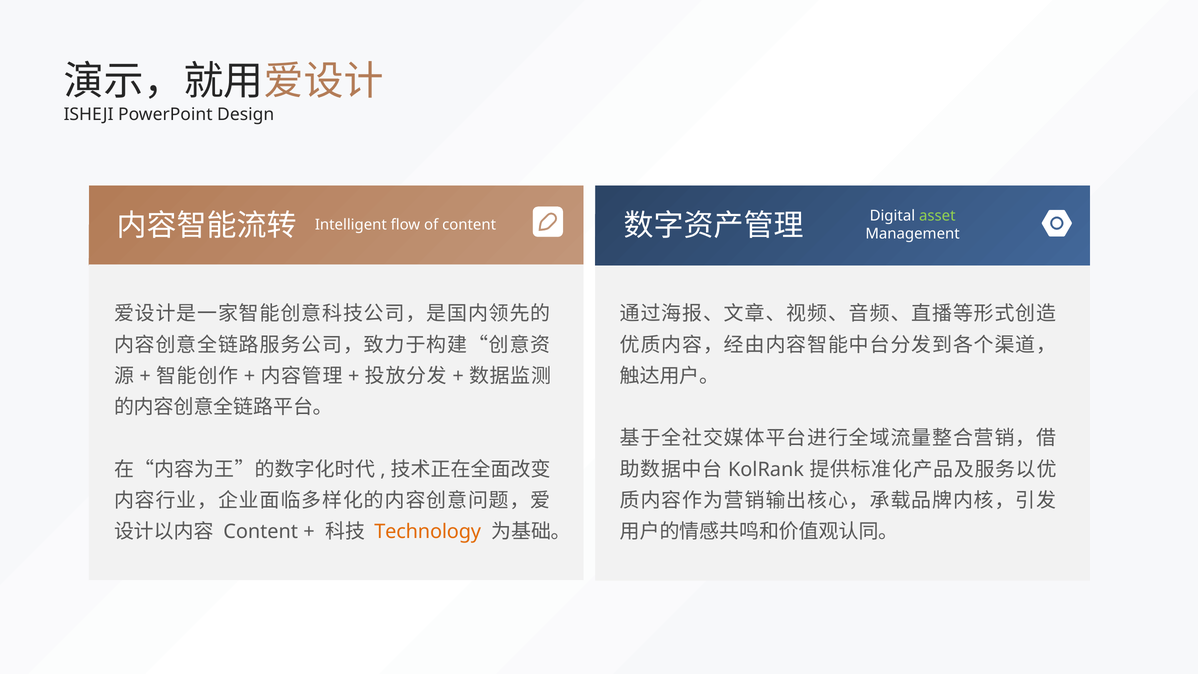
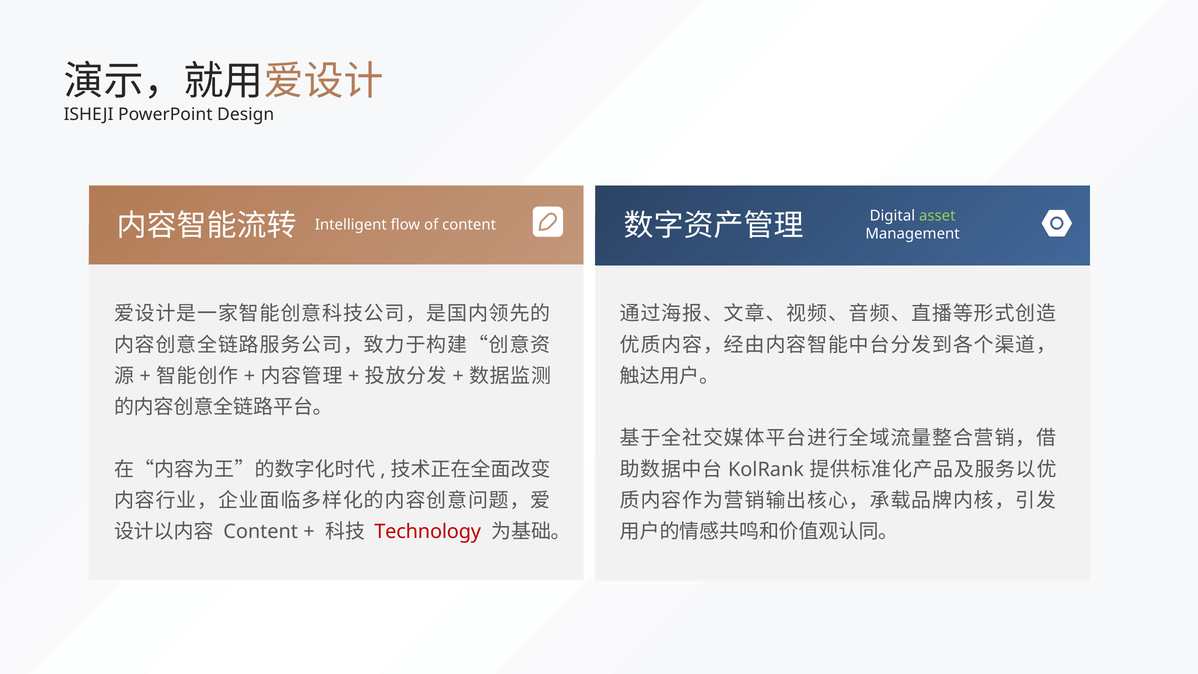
Technology colour: orange -> red
